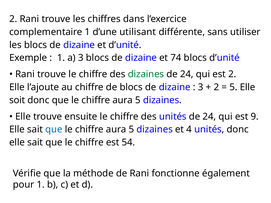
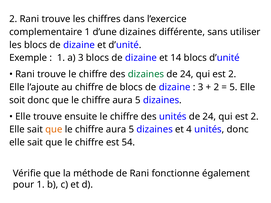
d’une utilisant: utilisant -> dizaines
74: 74 -> 14
9 at (255, 117): 9 -> 2
que at (54, 130) colour: blue -> orange
